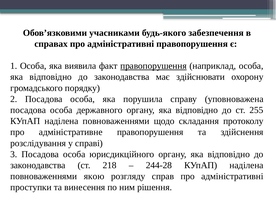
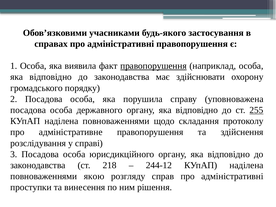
забезпечення: забезпечення -> застосування
255 underline: none -> present
244-28: 244-28 -> 244-12
